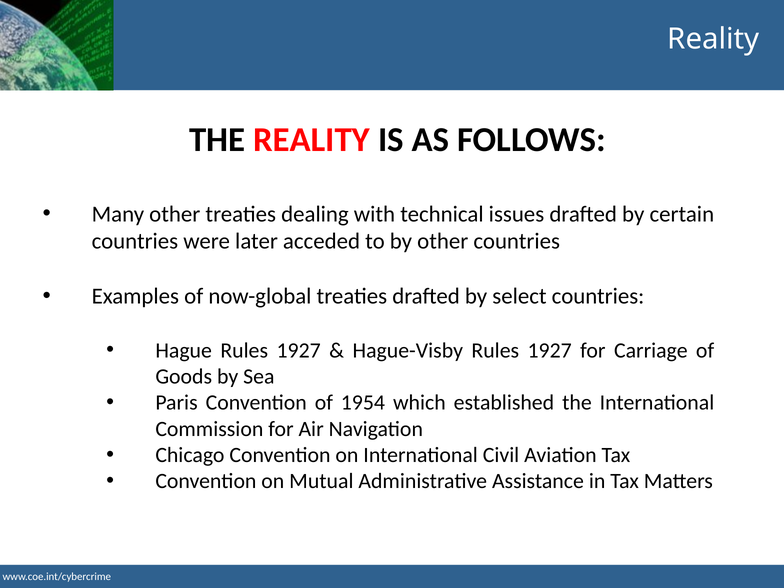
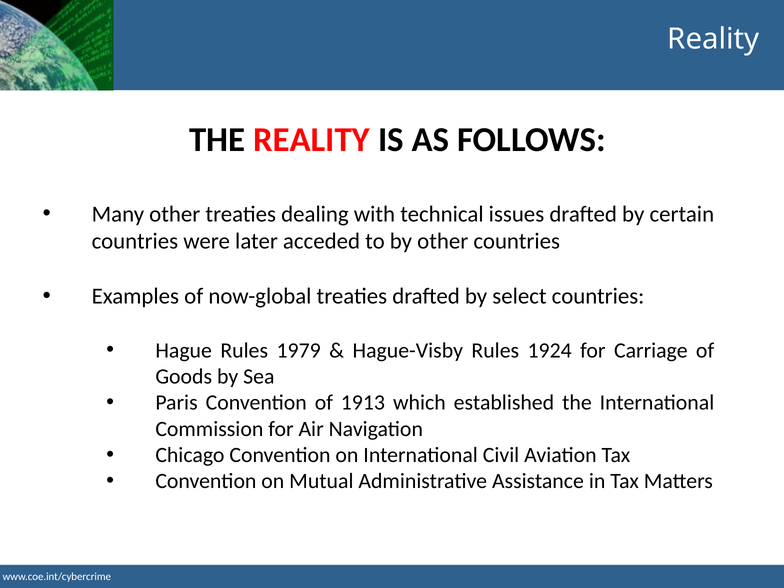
Hague Rules 1927: 1927 -> 1979
Hague-Visby Rules 1927: 1927 -> 1924
1954: 1954 -> 1913
